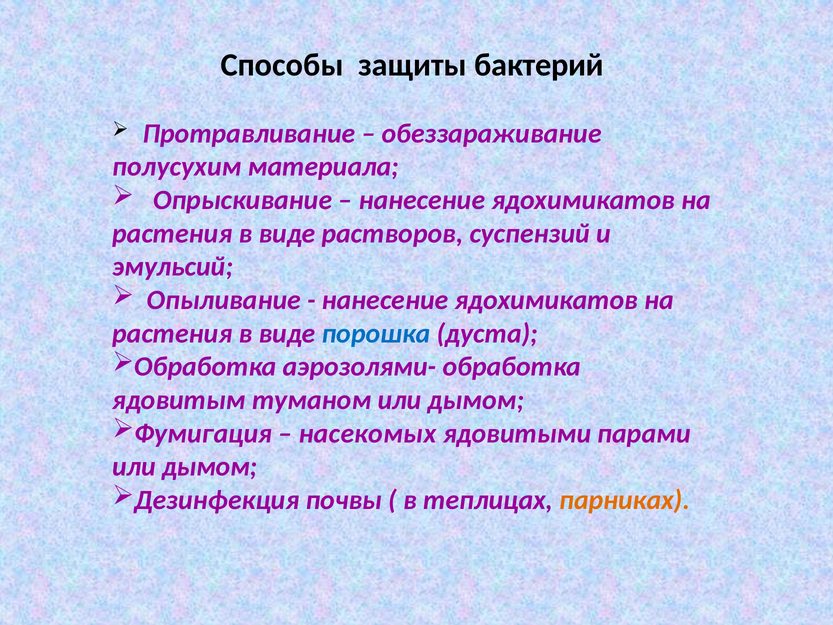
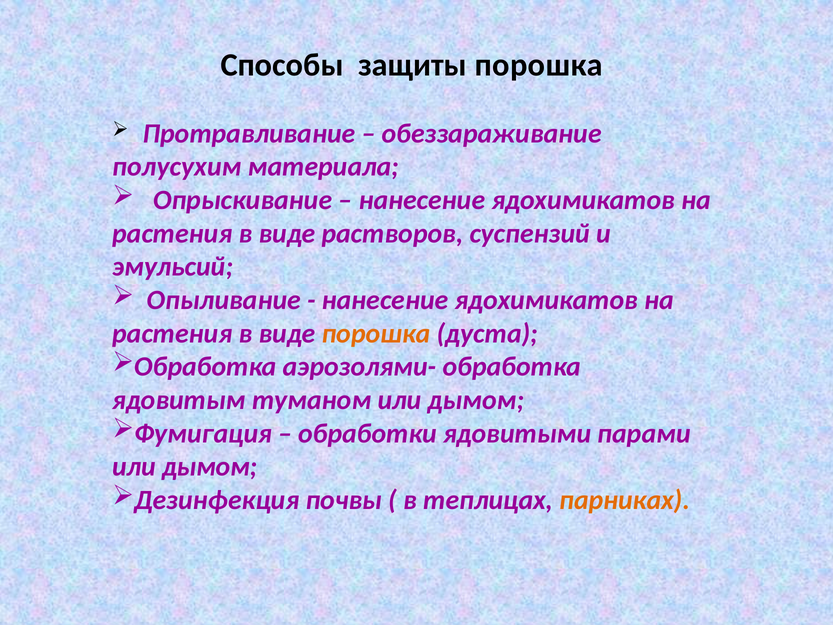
защиты бактерий: бактерий -> порошка
порошка at (376, 333) colour: blue -> orange
насекомых: насекомых -> обработки
